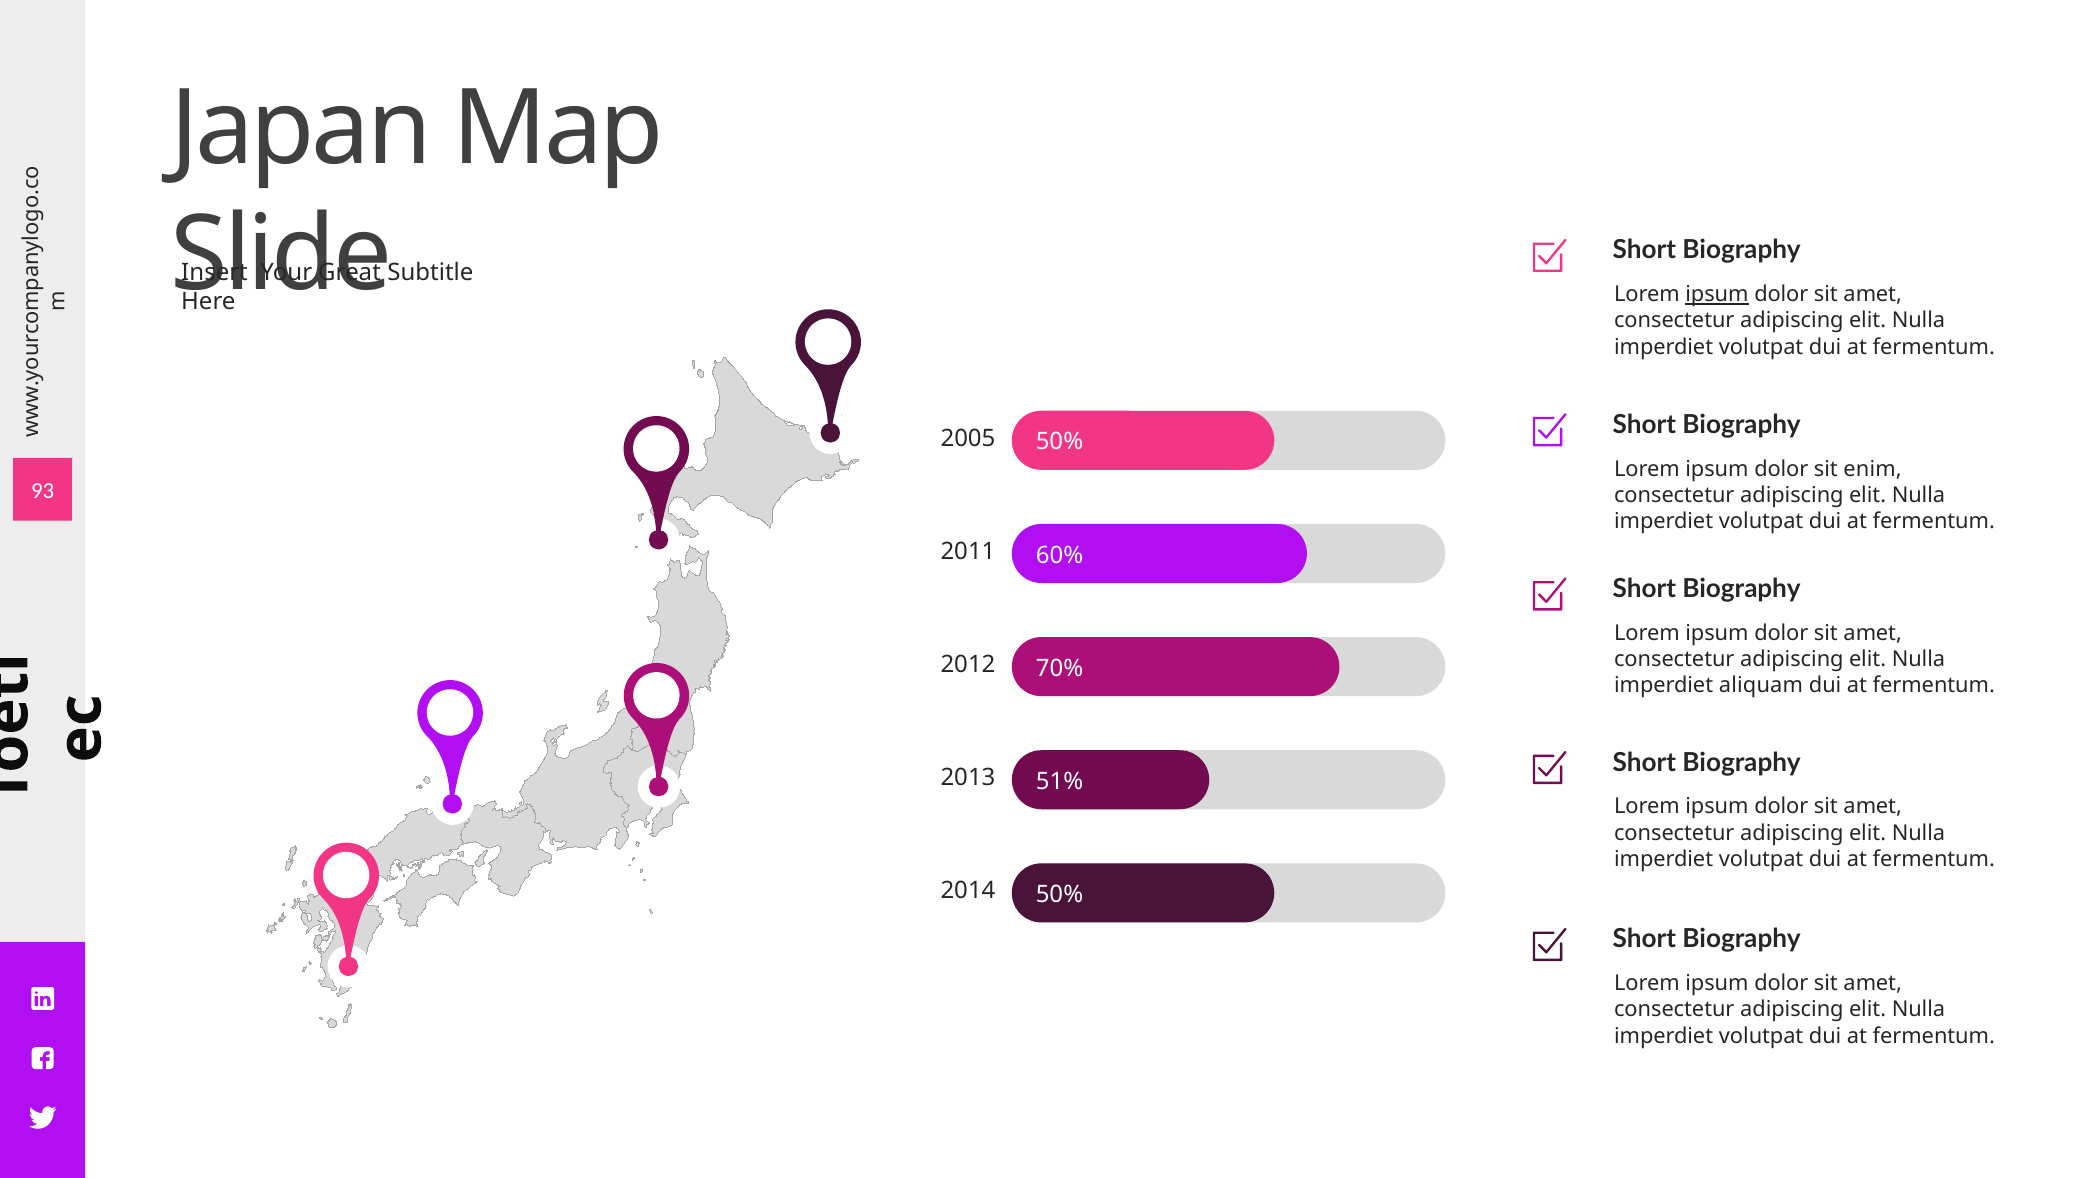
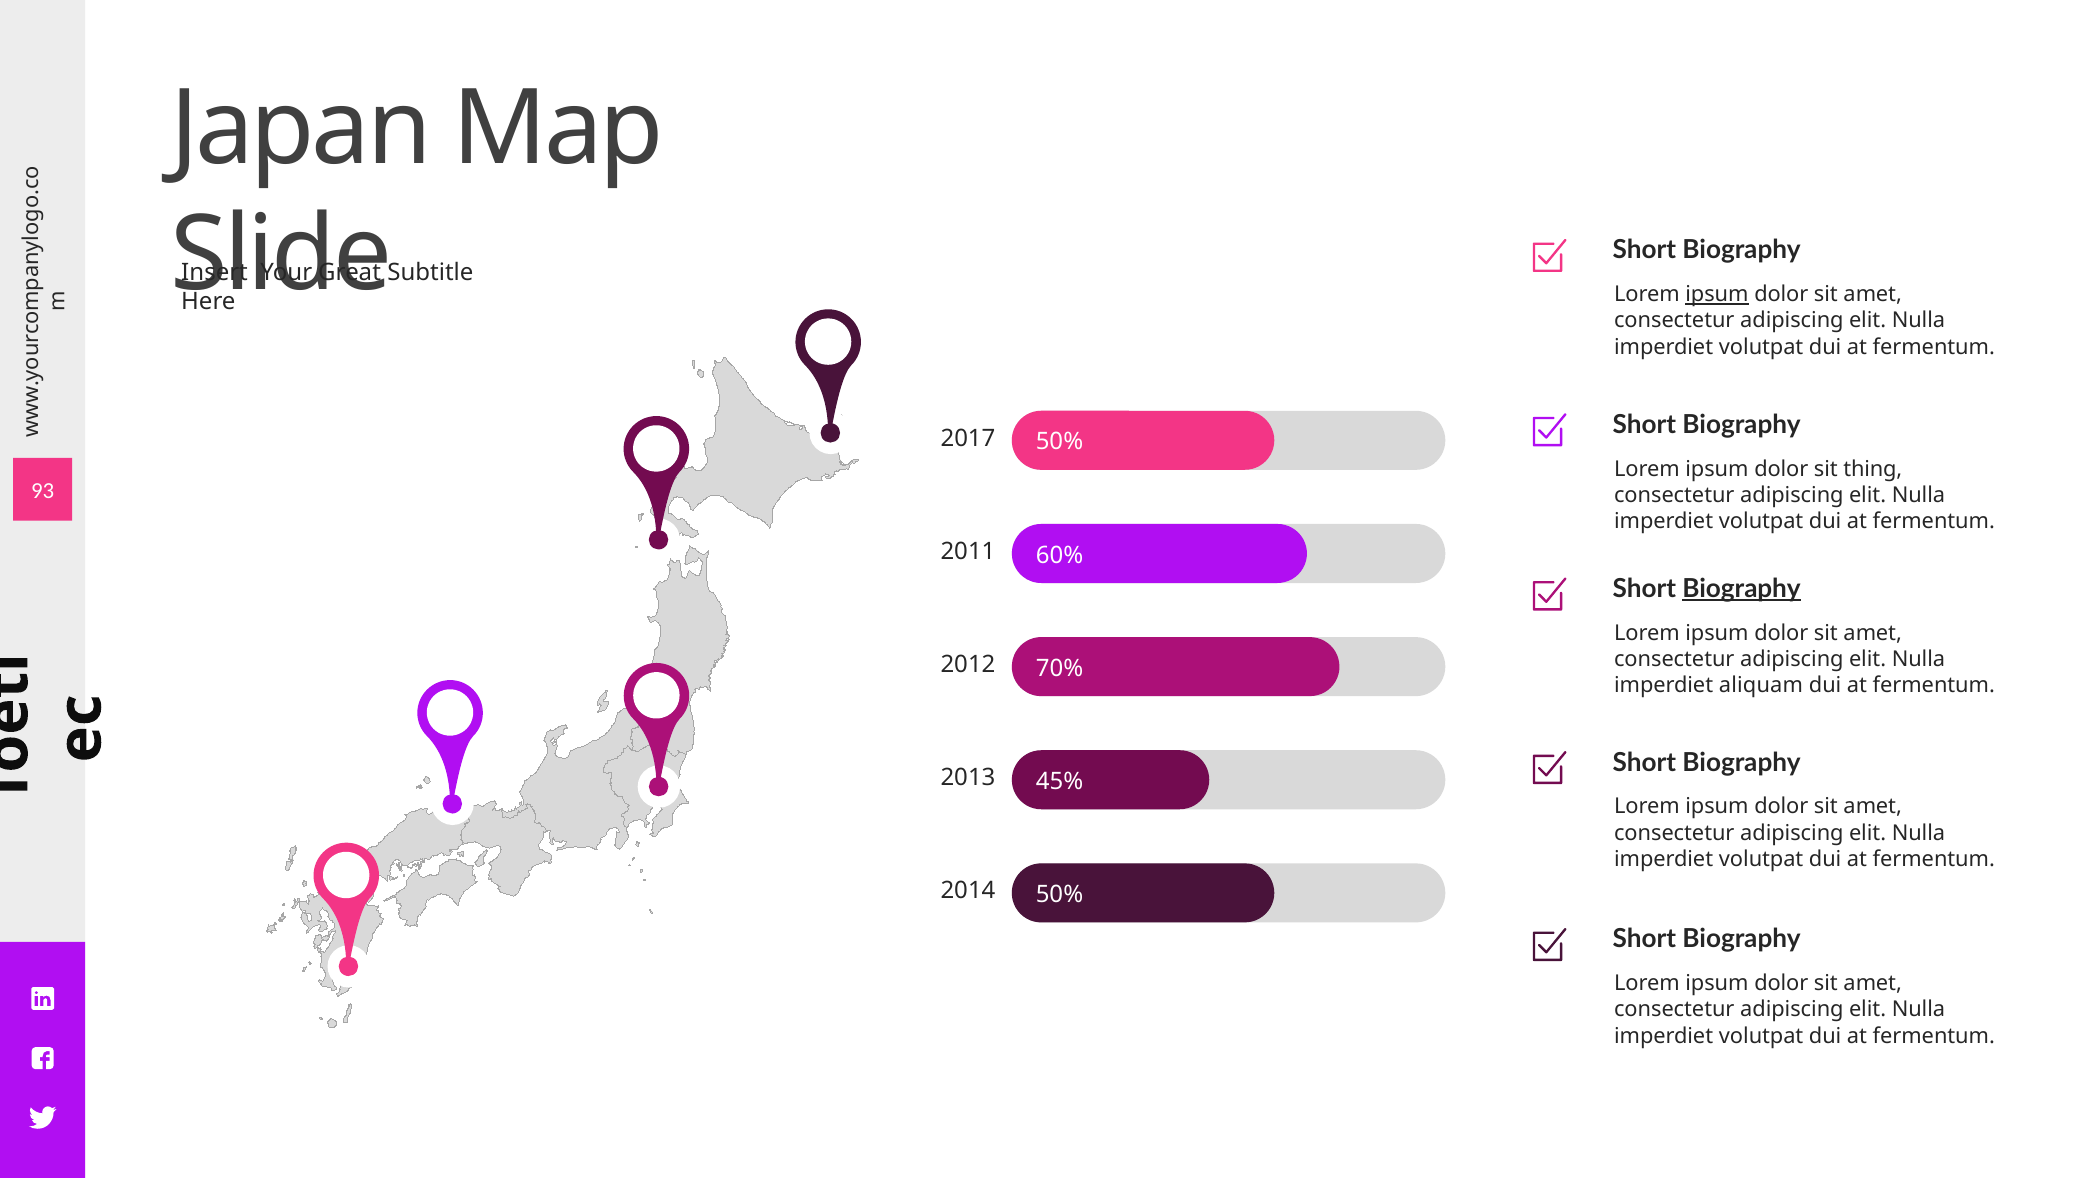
2005: 2005 -> 2017
enim: enim -> thing
Biography at (1741, 589) underline: none -> present
51%: 51% -> 45%
